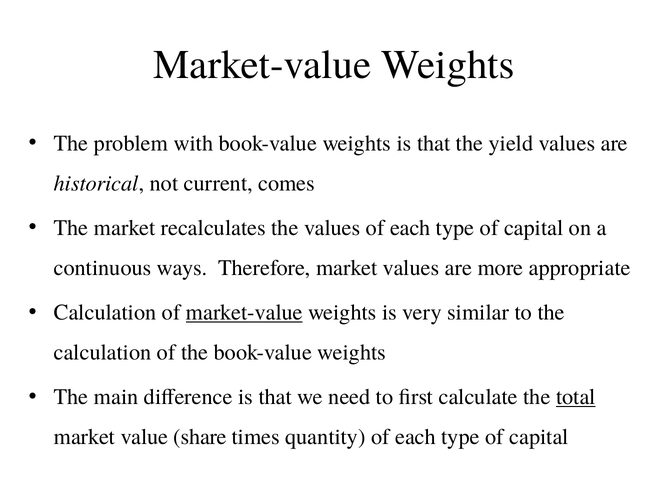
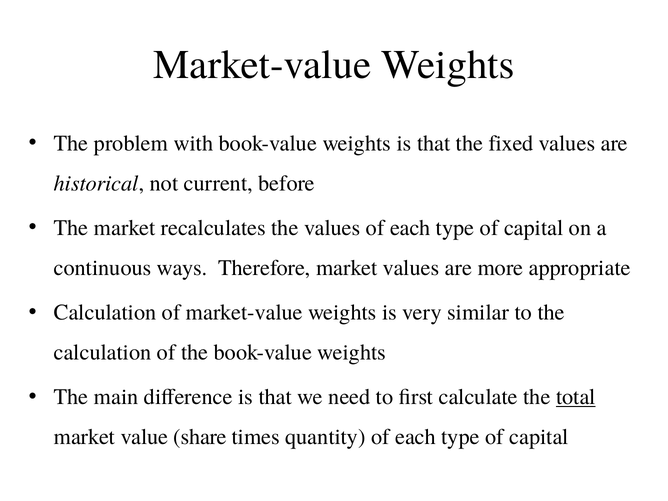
yield: yield -> fixed
comes: comes -> before
market-value at (244, 312) underline: present -> none
